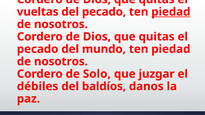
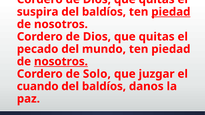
vueltas: vueltas -> suspira
pecado at (104, 12): pecado -> baldíos
nosotros at (61, 62) underline: none -> present
débiles: débiles -> cuando
